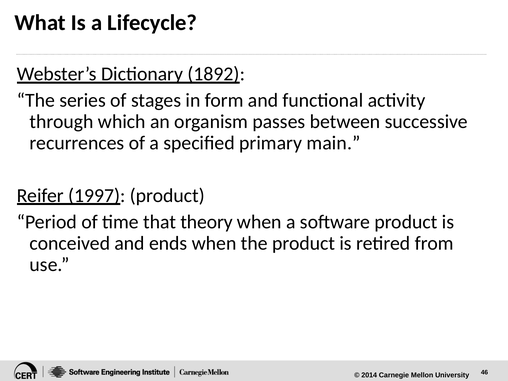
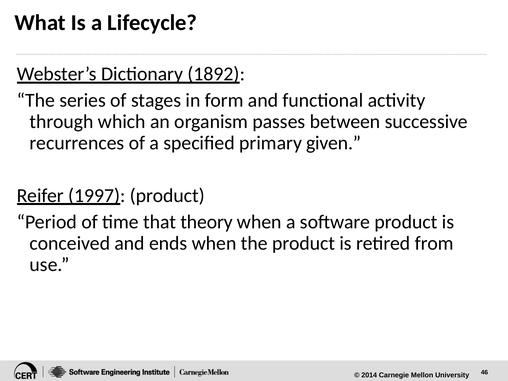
main: main -> given
